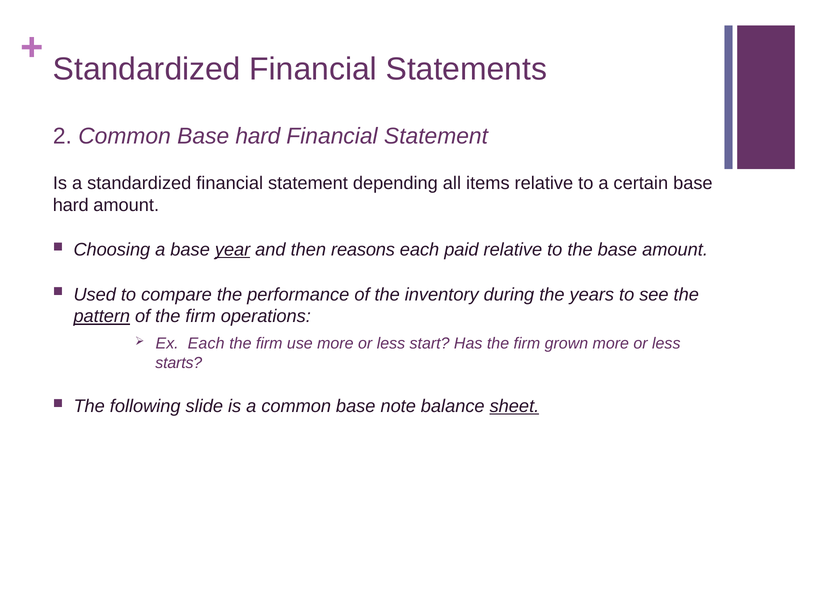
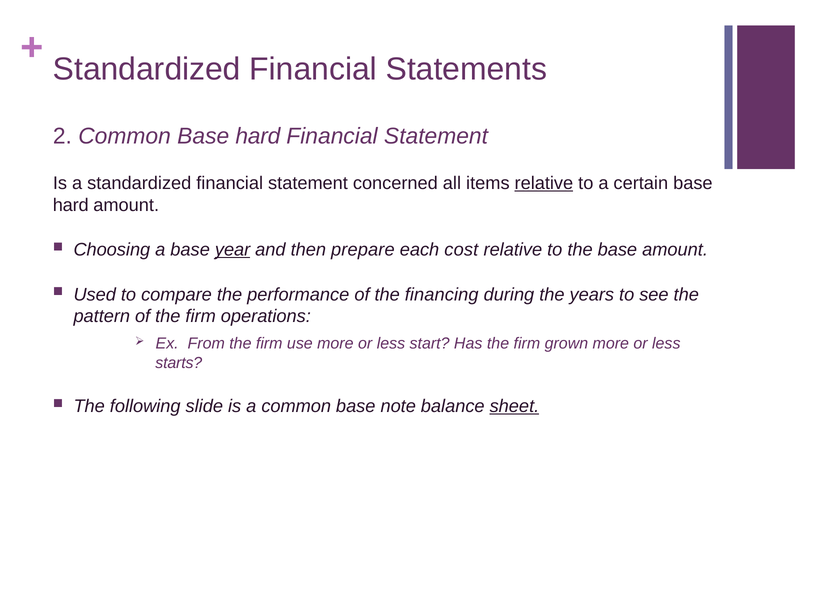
depending: depending -> concerned
relative at (544, 183) underline: none -> present
reasons: reasons -> prepare
paid: paid -> cost
inventory: inventory -> financing
pattern underline: present -> none
Ex Each: Each -> From
